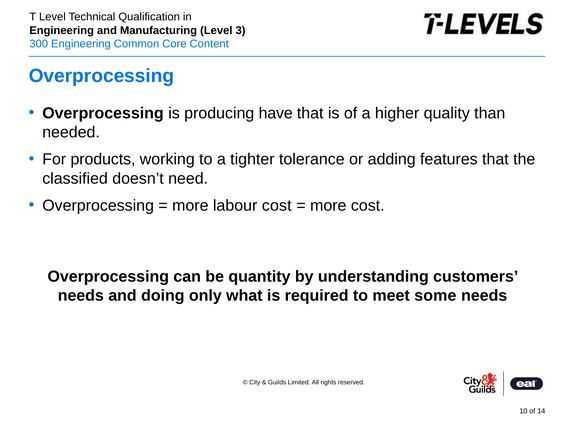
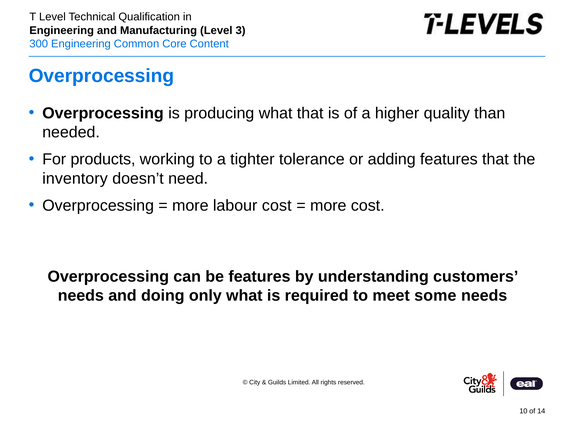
producing have: have -> what
classified: classified -> inventory
be quantity: quantity -> features
